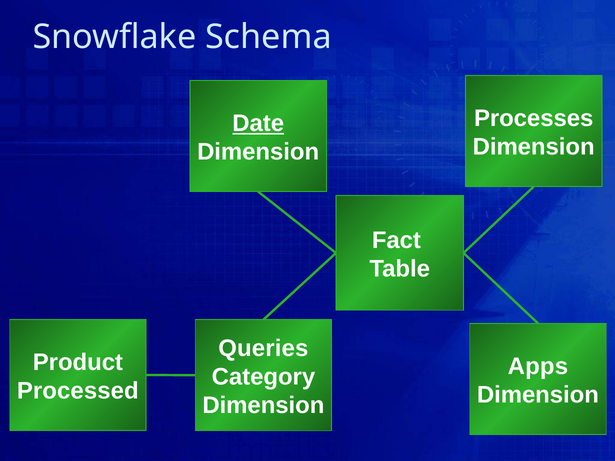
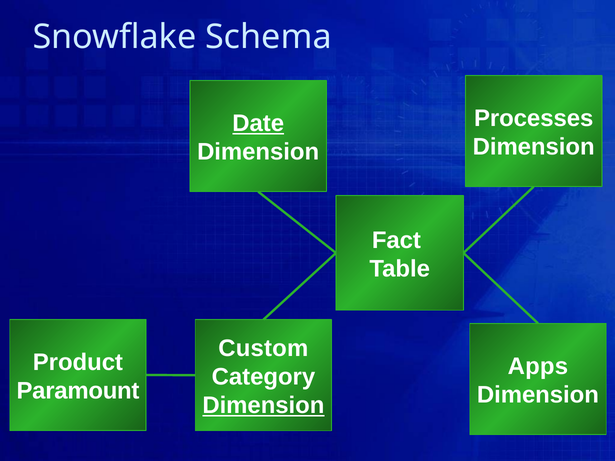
Queries: Queries -> Custom
Processed: Processed -> Paramount
Dimension at (263, 406) underline: none -> present
